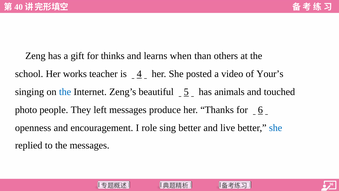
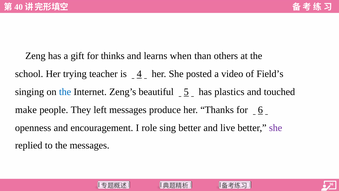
works: works -> trying
Your’s: Your’s -> Field’s
animals: animals -> plastics
photo: photo -> make
she at (276, 128) colour: blue -> purple
